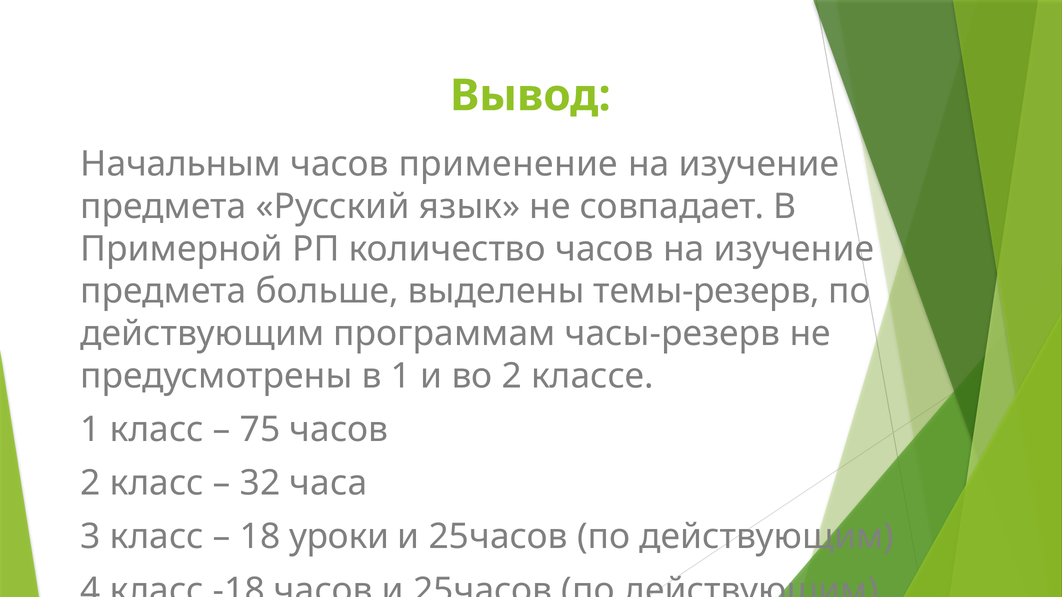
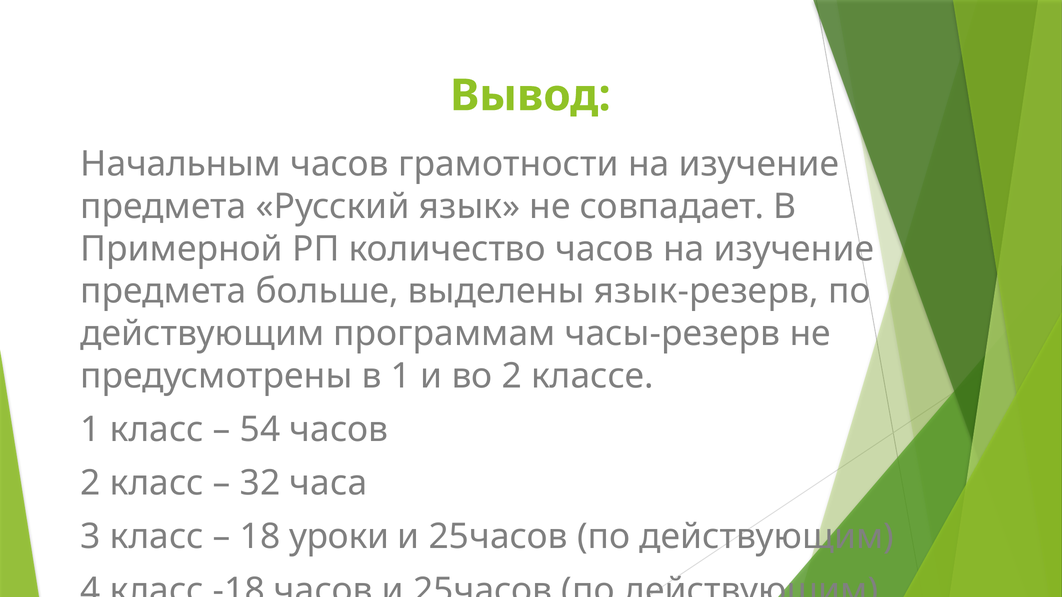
применение: применение -> грамотности
темы-резерв: темы-резерв -> язык-резерв
75: 75 -> 54
